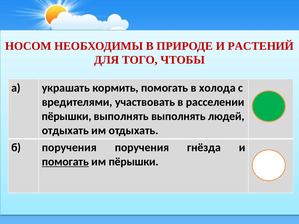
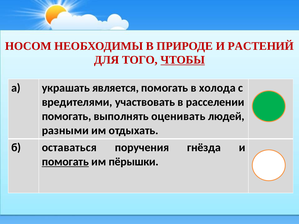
ЧТОБЫ underline: none -> present
кормить: кормить -> является
пёрышки at (67, 116): пёрышки -> помогать
выполнять выполнять: выполнять -> оценивать
отдыхать at (65, 131): отдыхать -> разными
б поручения: поручения -> оставаться
